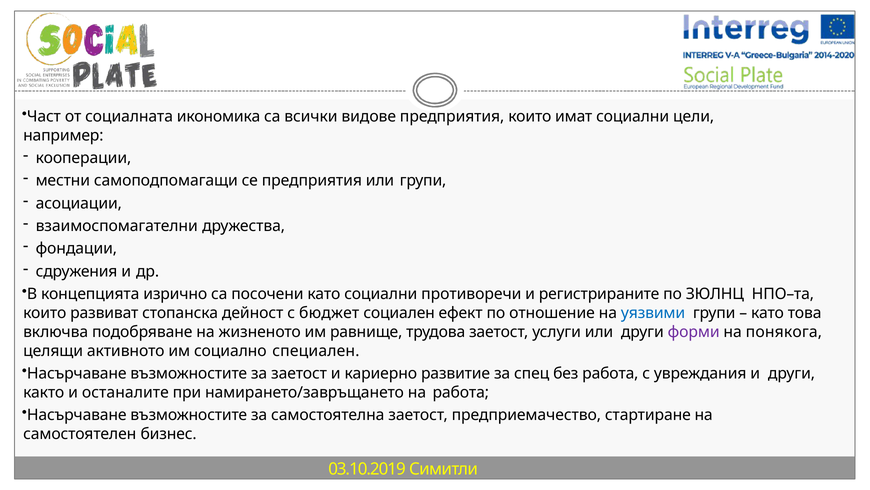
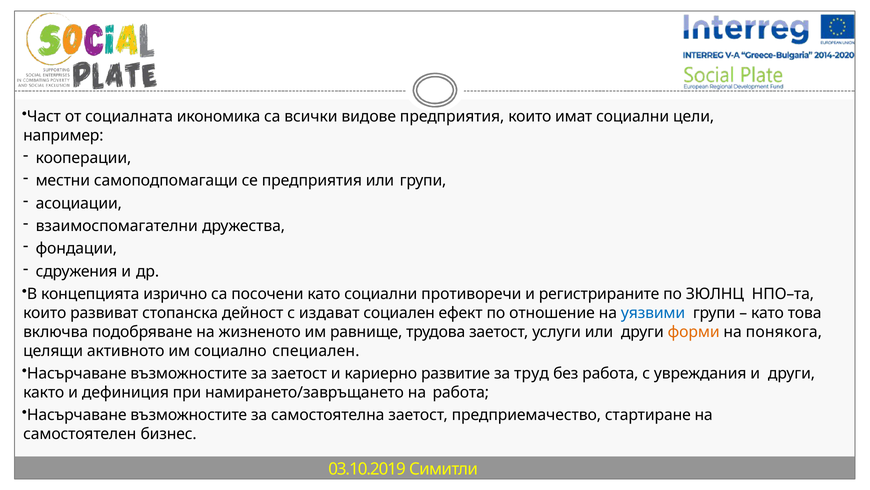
бюджет: бюджет -> издават
форми colour: purple -> orange
спец: спец -> труд
останалите: останалите -> дефиниция
